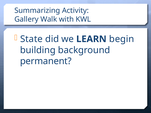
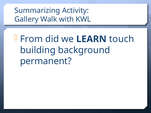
State: State -> From
begin: begin -> touch
